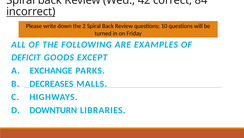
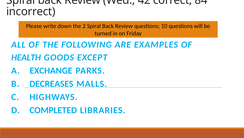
incorrect underline: present -> none
DEFICIT: DEFICIT -> HEALTH
DOWNTURN: DOWNTURN -> COMPLETED
